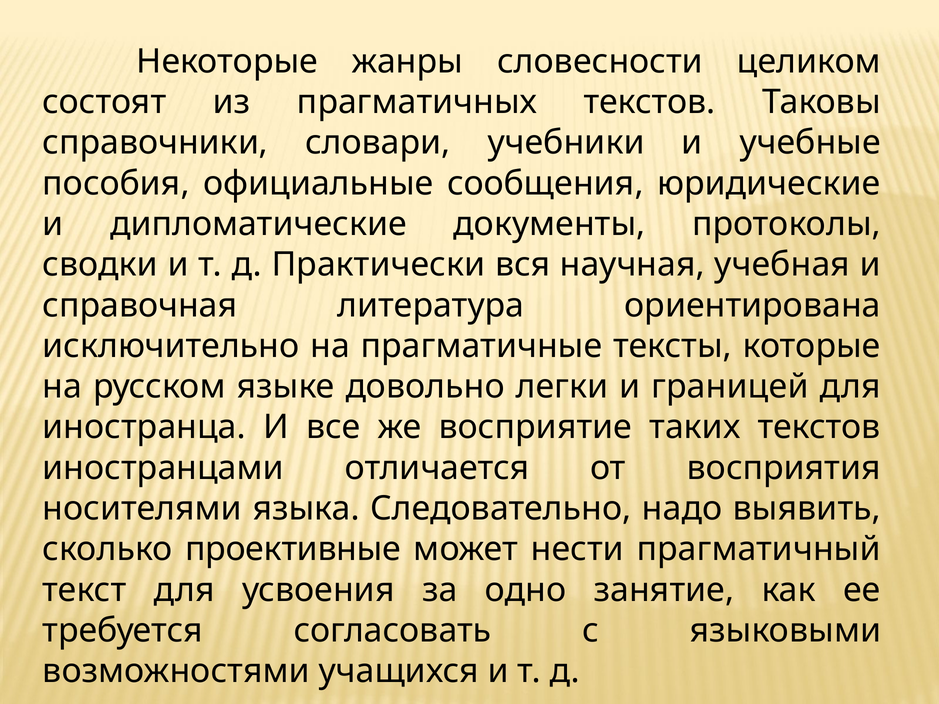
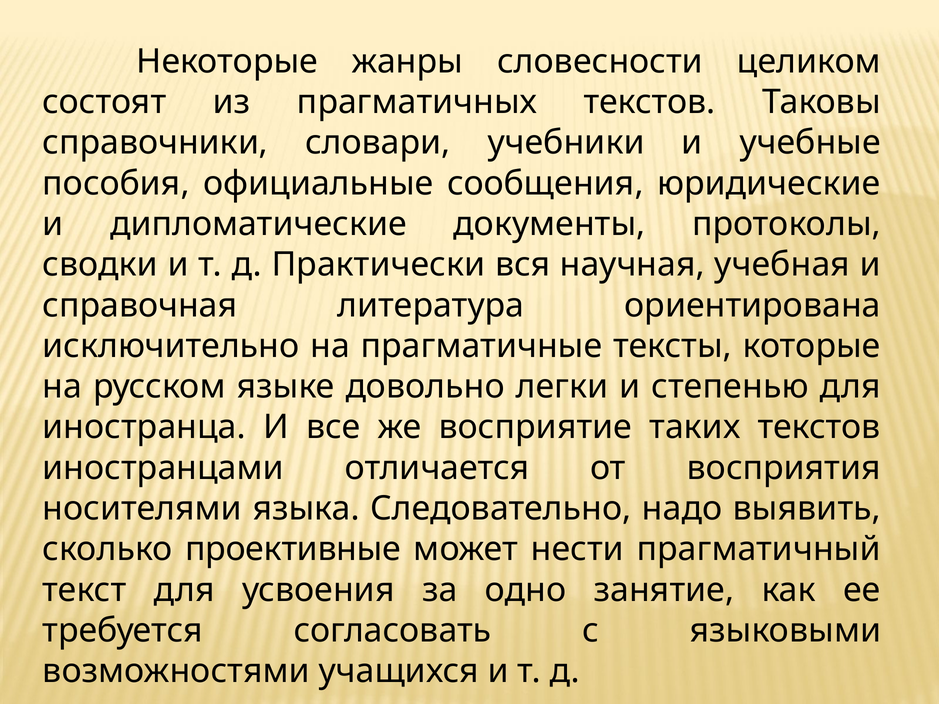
границей: границей -> степенью
